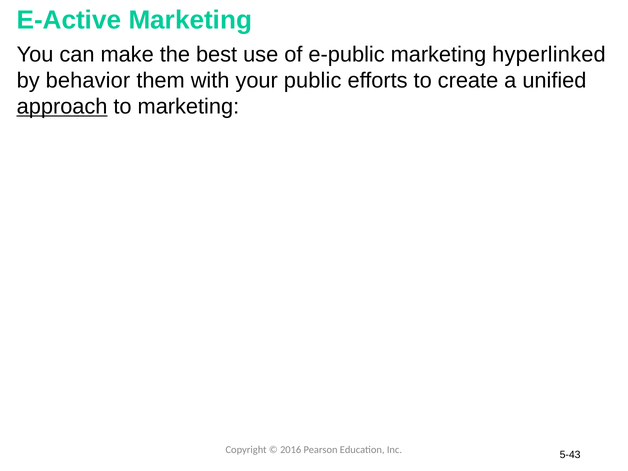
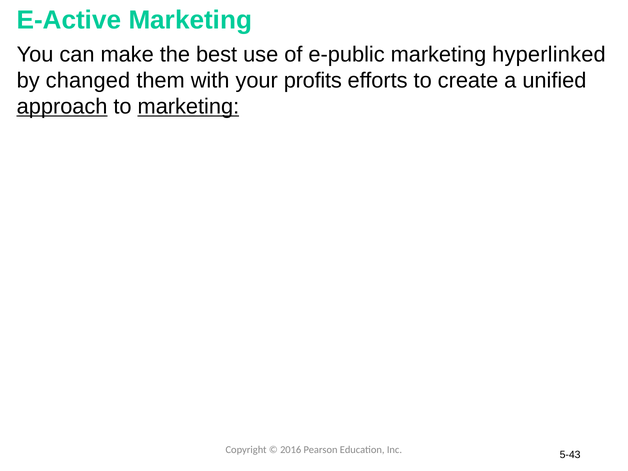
behavior: behavior -> changed
public: public -> profits
marketing at (188, 107) underline: none -> present
